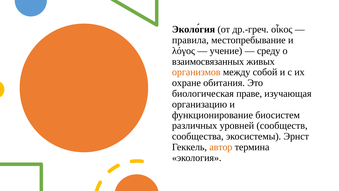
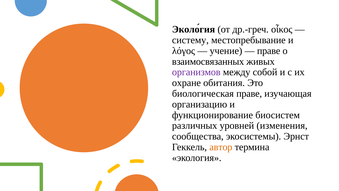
правила: правила -> систему
среду at (269, 51): среду -> праве
организмов colour: orange -> purple
сообществ: сообществ -> изменения
